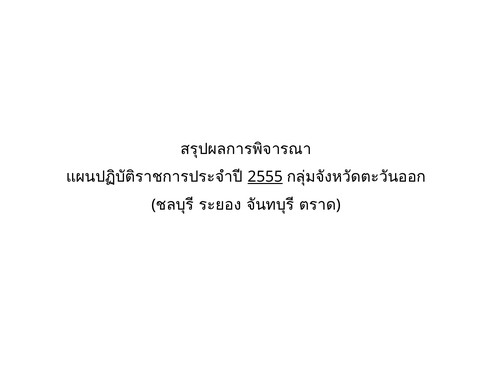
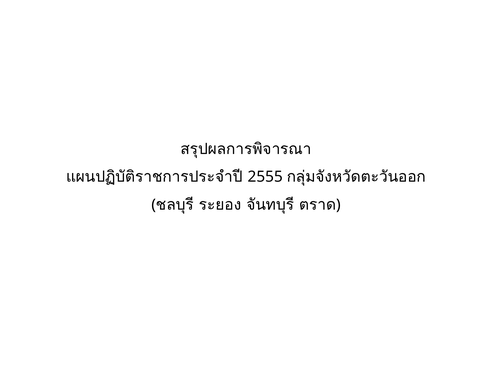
2555 underline: present -> none
